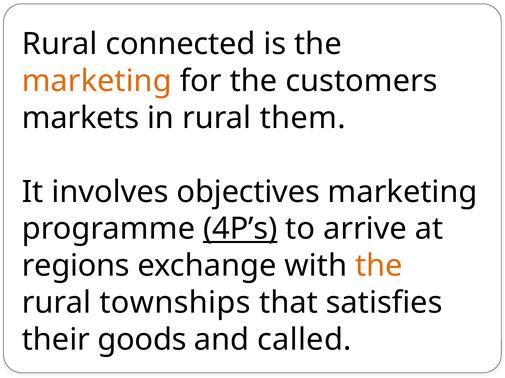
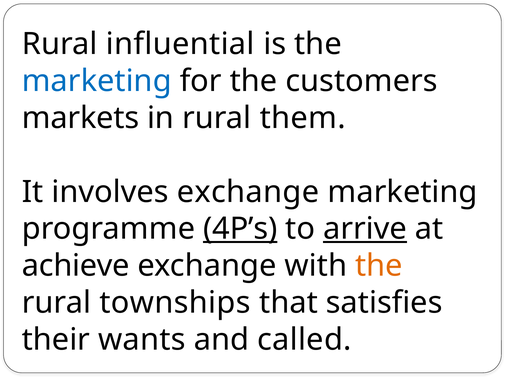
connected: connected -> influential
marketing at (97, 81) colour: orange -> blue
involves objectives: objectives -> exchange
arrive underline: none -> present
regions: regions -> achieve
goods: goods -> wants
